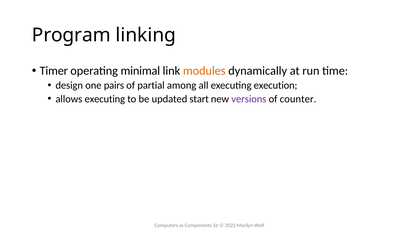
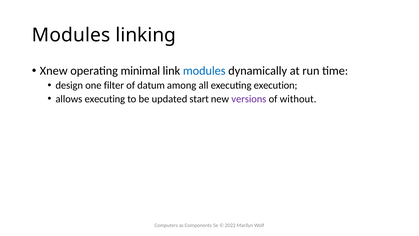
Program at (71, 35): Program -> Modules
Timer: Timer -> Xnew
modules at (204, 71) colour: orange -> blue
pairs: pairs -> filter
partial: partial -> datum
counter: counter -> without
